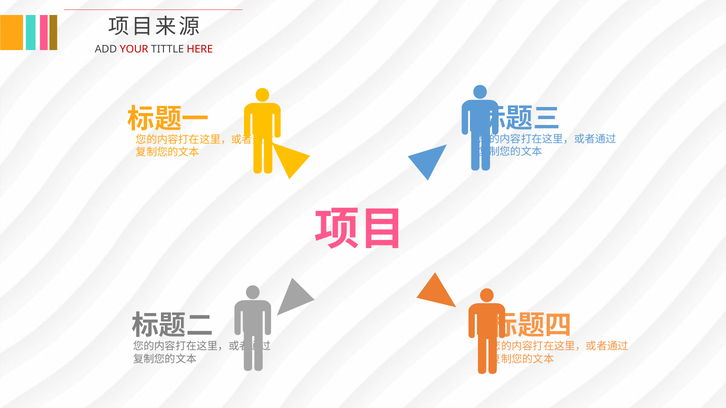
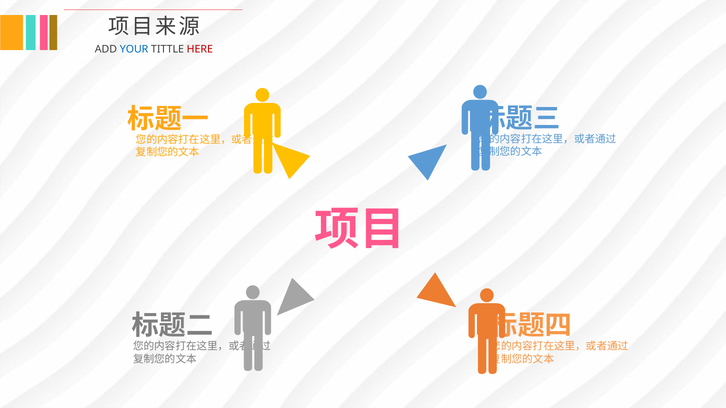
YOUR colour: red -> blue
